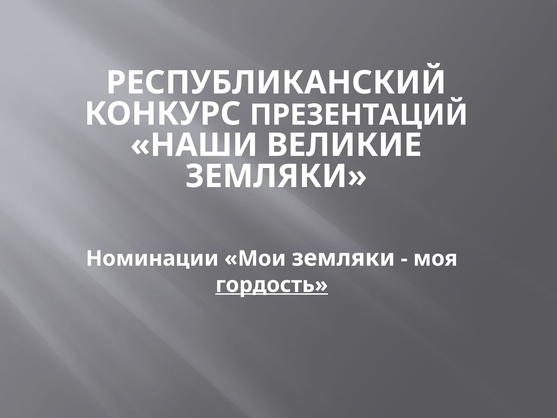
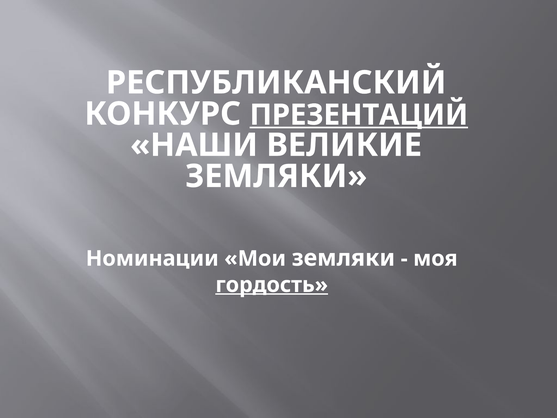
ПРЕЗЕНТАЦИЙ underline: none -> present
